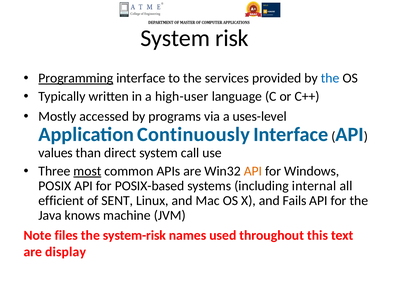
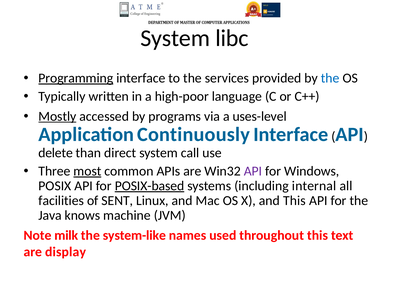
risk: risk -> libc
high-user: high-user -> high-poor
Mostly underline: none -> present
values: values -> delete
API at (253, 171) colour: orange -> purple
POSIX-based underline: none -> present
efficient: efficient -> facilities
and Fails: Fails -> This
files: files -> milk
system-risk: system-risk -> system-like
